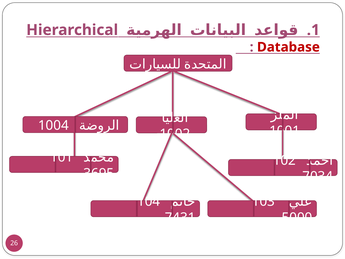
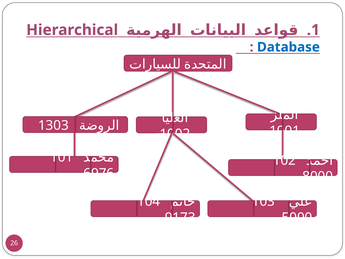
Database colour: red -> blue
1004: 1004 -> 1303
3695: 3695 -> 6976
7034: 7034 -> 8000
7431: 7431 -> 9173
